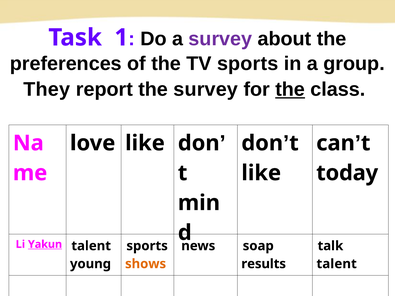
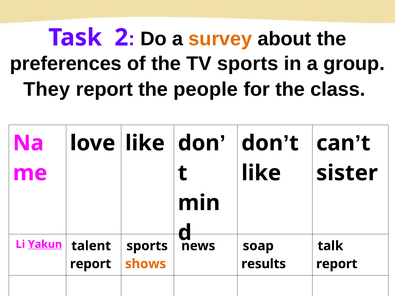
1: 1 -> 2
survey at (220, 39) colour: purple -> orange
the survey: survey -> people
the at (290, 89) underline: present -> none
today: today -> sister
young at (90, 264): young -> report
talent at (337, 264): talent -> report
